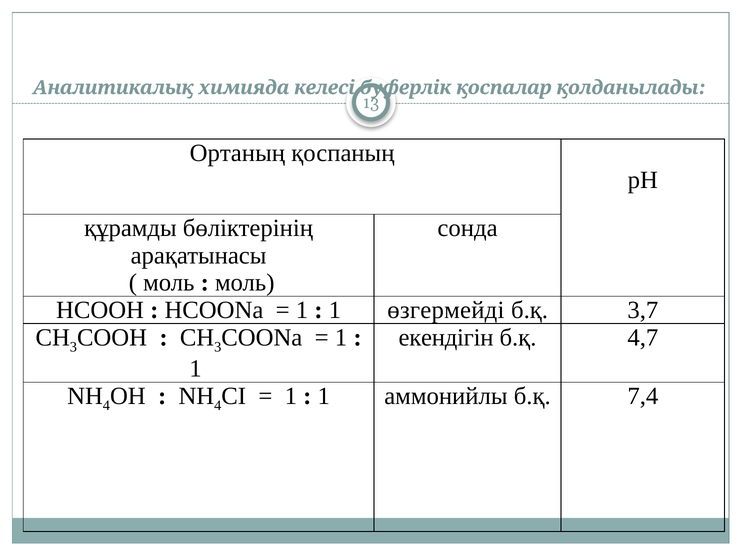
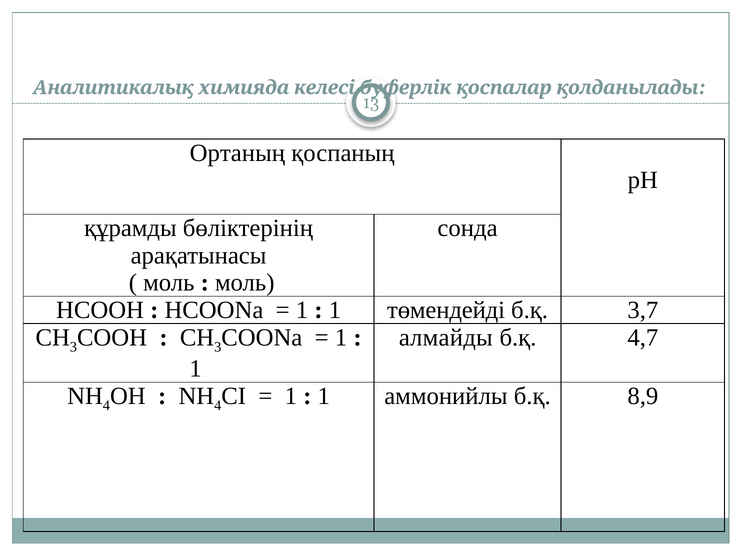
өзгермейді: өзгермейді -> төмендейді
екендігін: екендігін -> алмайды
7,4: 7,4 -> 8,9
